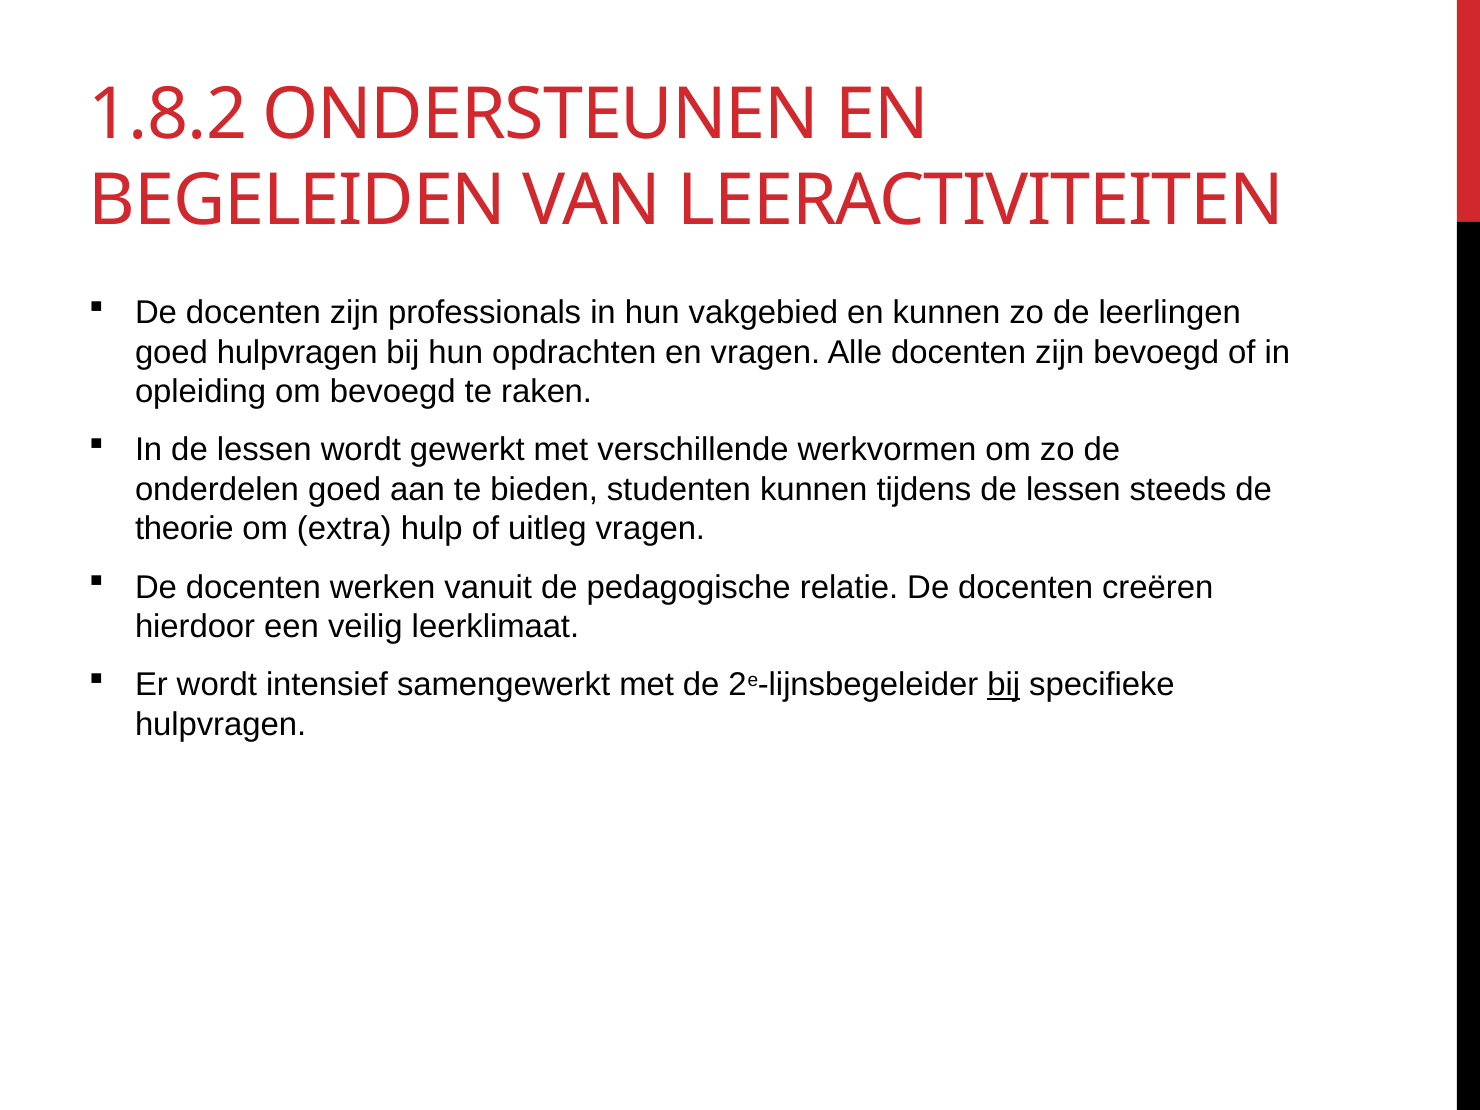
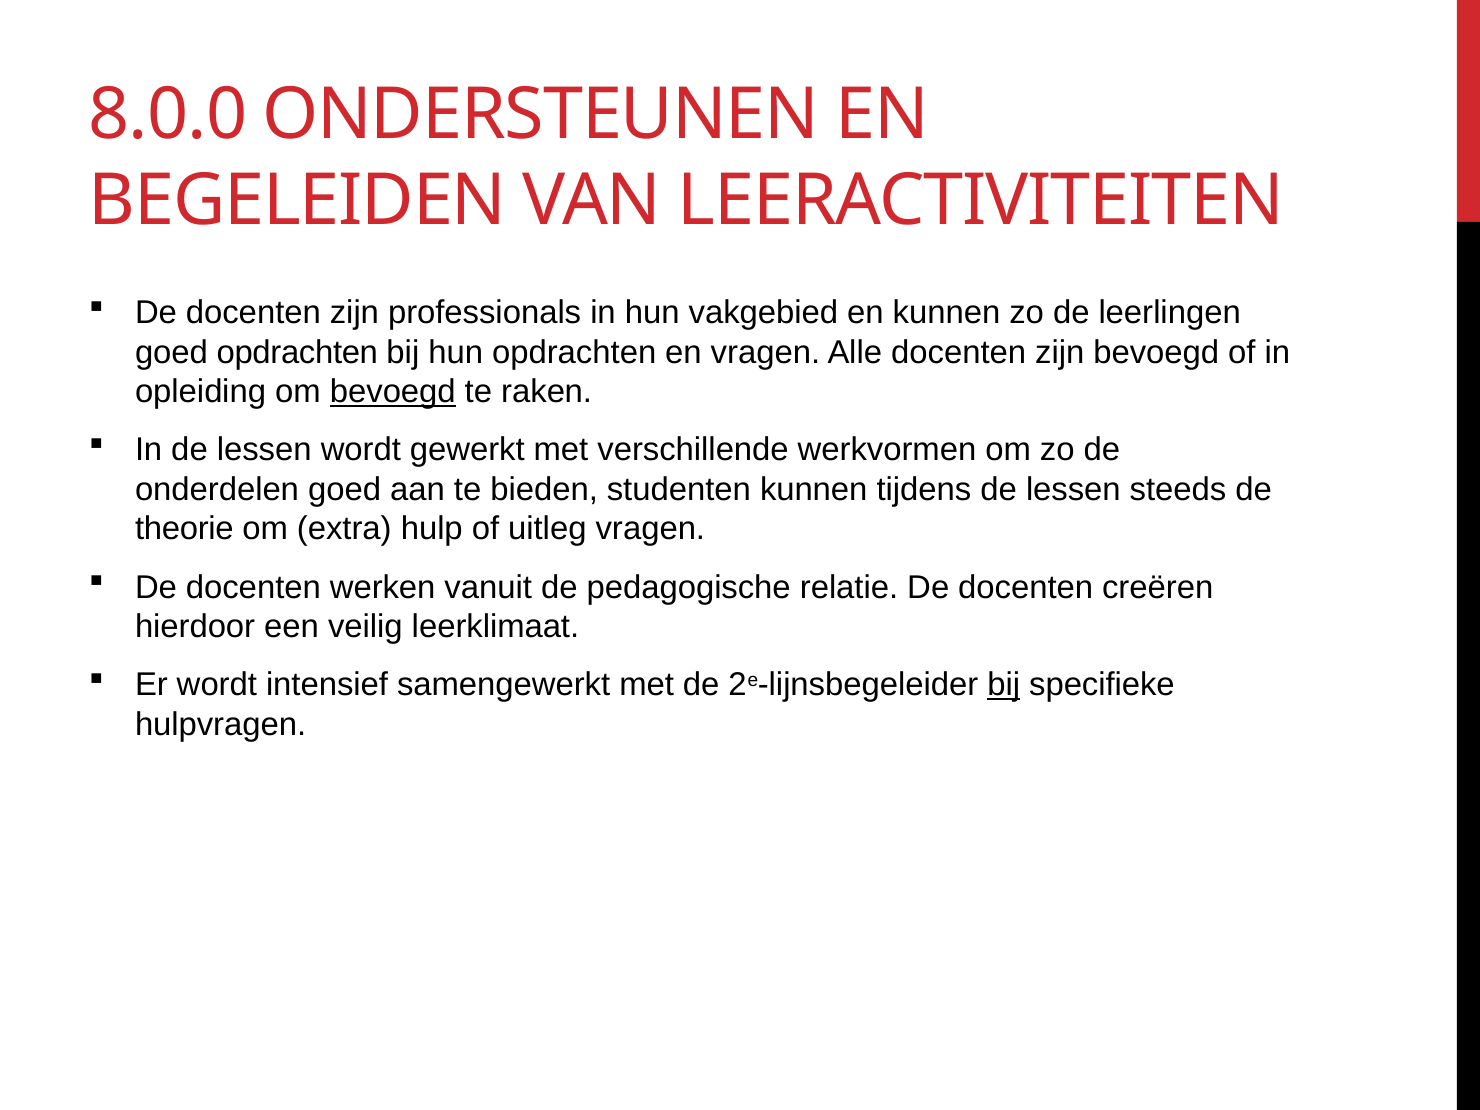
1.8.2: 1.8.2 -> 8.0.0
goed hulpvragen: hulpvragen -> opdrachten
bevoegd at (393, 392) underline: none -> present
